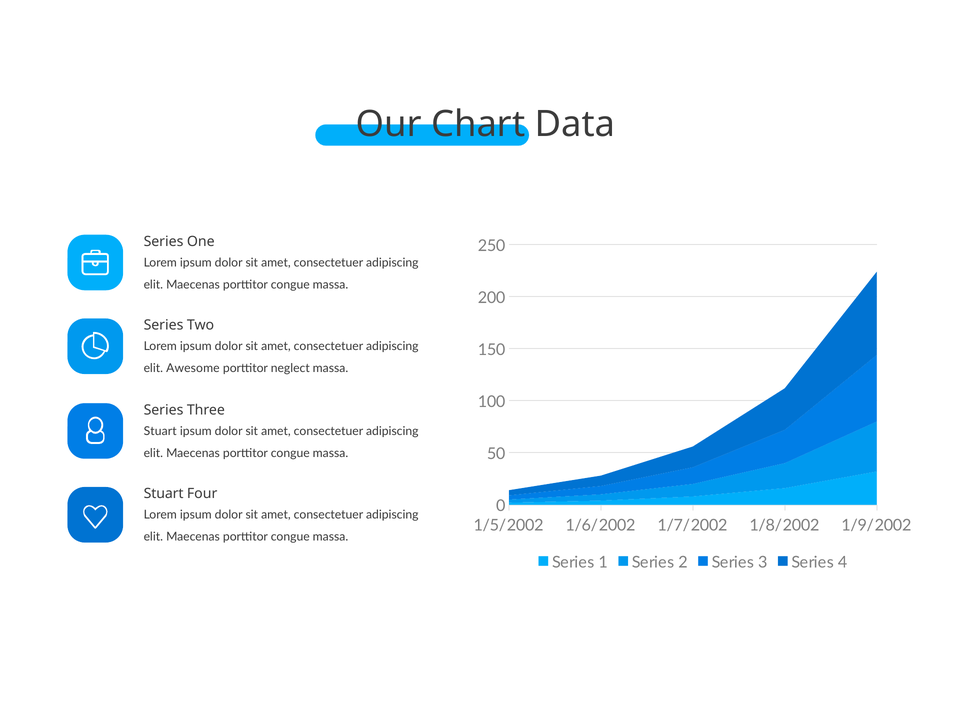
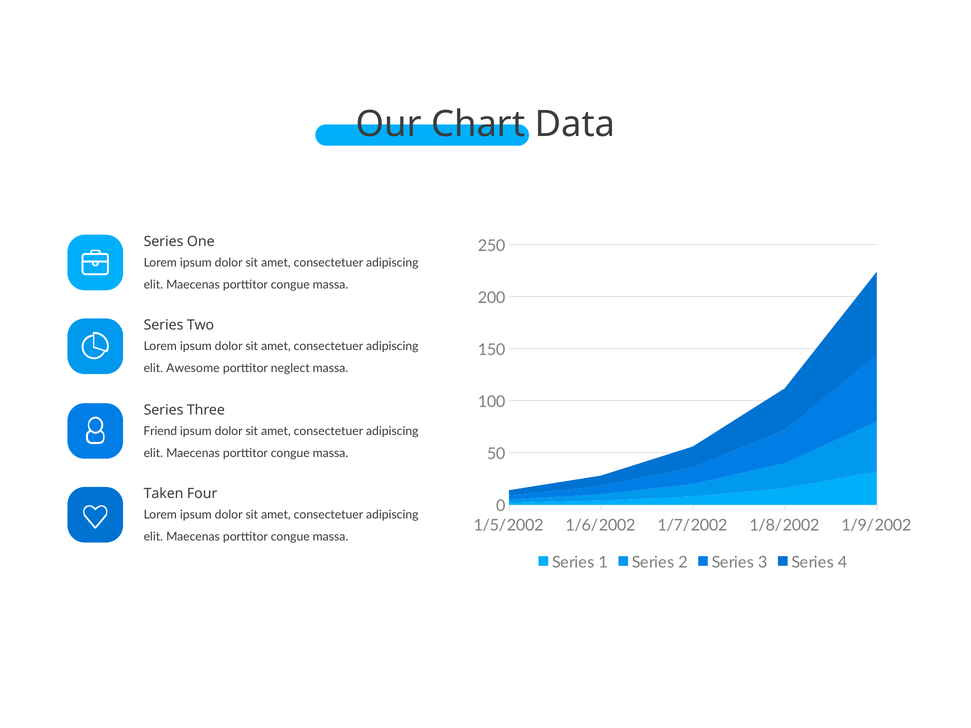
Stuart at (160, 431): Stuart -> Friend
Stuart at (164, 494): Stuart -> Taken
